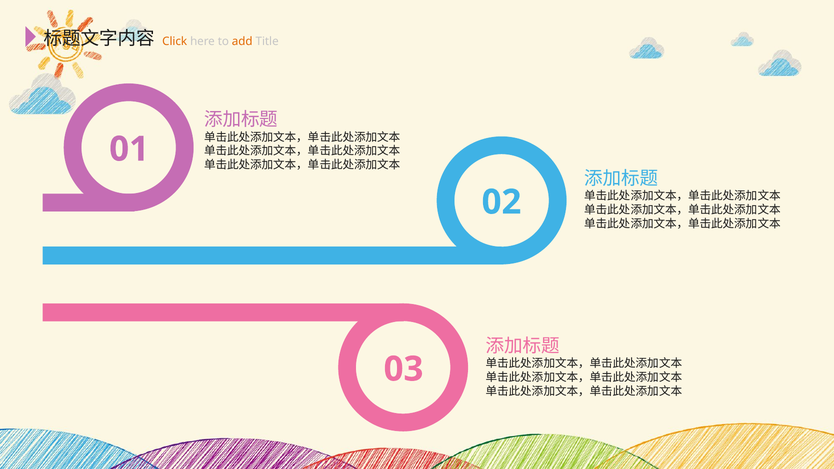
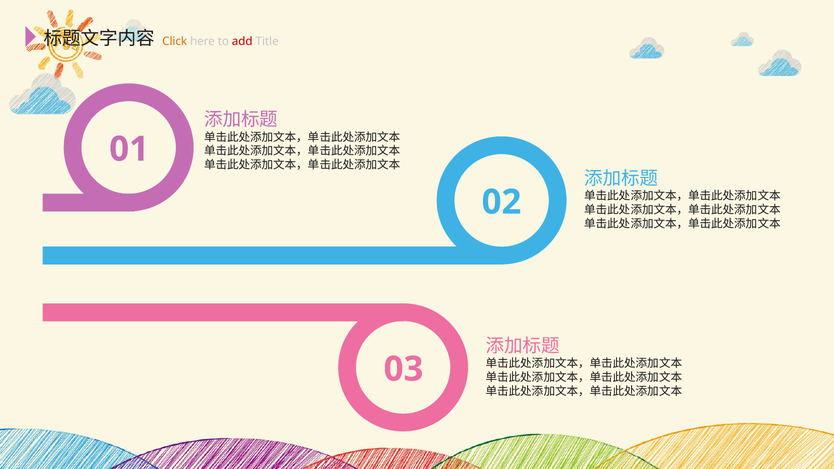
add colour: orange -> red
